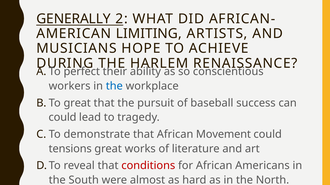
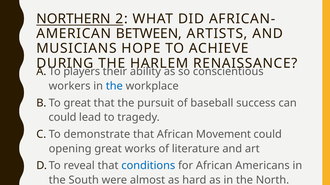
GENERALLY: GENERALLY -> NORTHERN
LIMITING: LIMITING -> BETWEEN
perfect: perfect -> players
tensions: tensions -> opening
conditions colour: red -> blue
